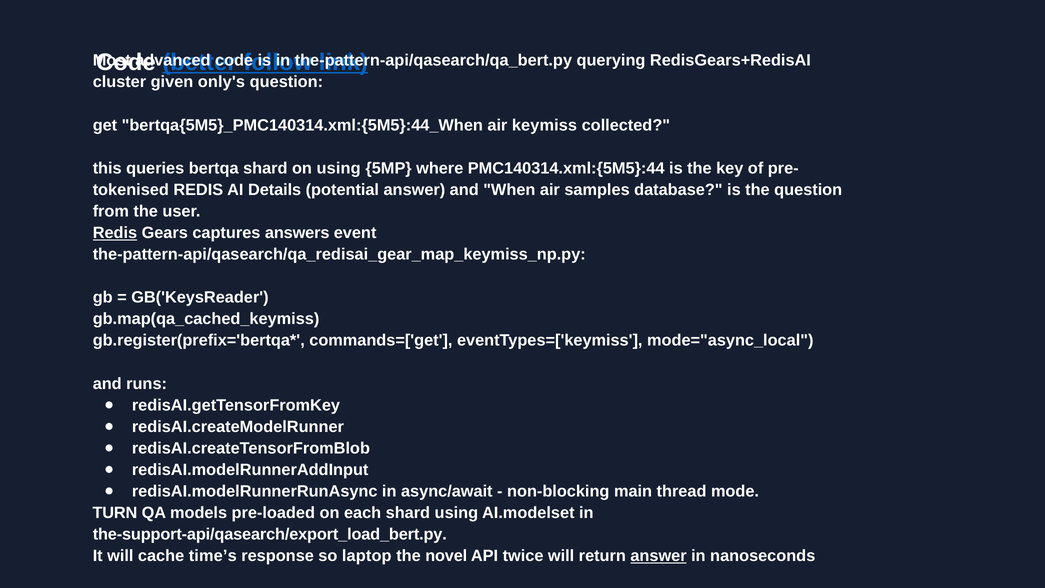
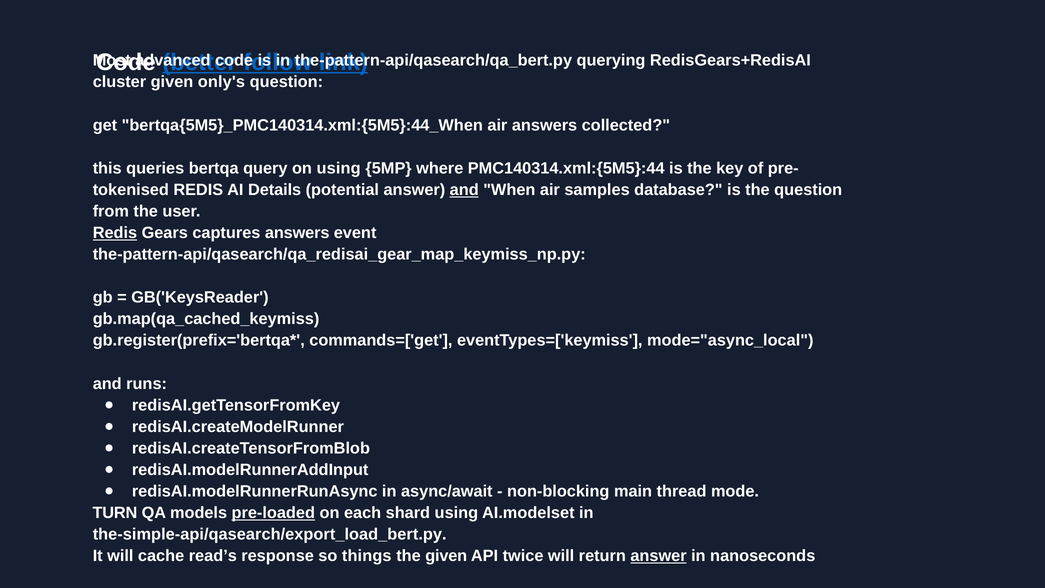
air keymiss: keymiss -> answers
bertqa shard: shard -> query
and at (464, 190) underline: none -> present
pre-loaded underline: none -> present
the-support-api/qasearch/export_load_bert.py: the-support-api/qasearch/export_load_bert.py -> the-simple-api/qasearch/export_load_bert.py
time’s: time’s -> read’s
laptop: laptop -> things
the novel: novel -> given
